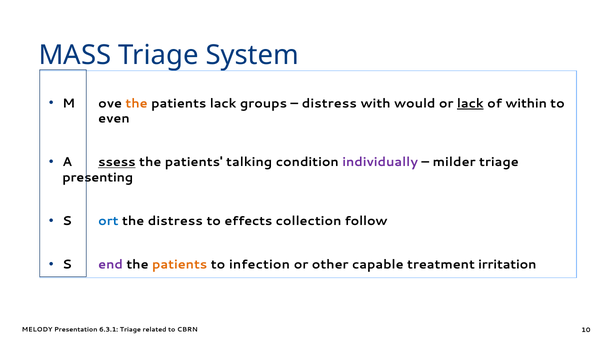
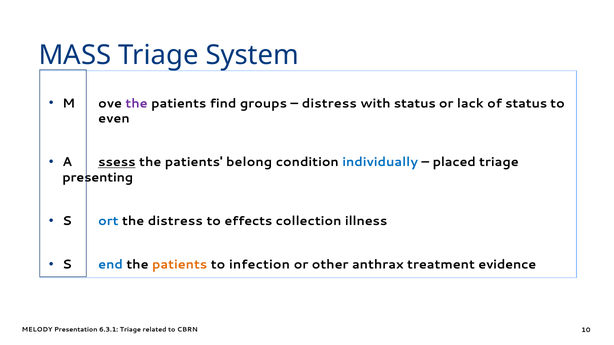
the at (137, 104) colour: orange -> purple
patients lack: lack -> find
with would: would -> status
lack at (470, 104) underline: present -> none
of within: within -> status
talking: talking -> belong
individually colour: purple -> blue
milder: milder -> placed
follow: follow -> illness
end colour: purple -> blue
capable: capable -> anthrax
irritation: irritation -> evidence
